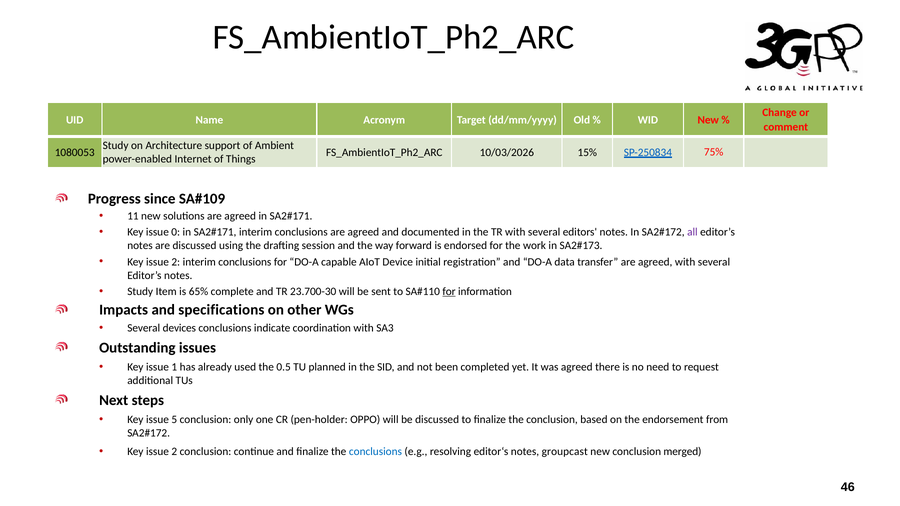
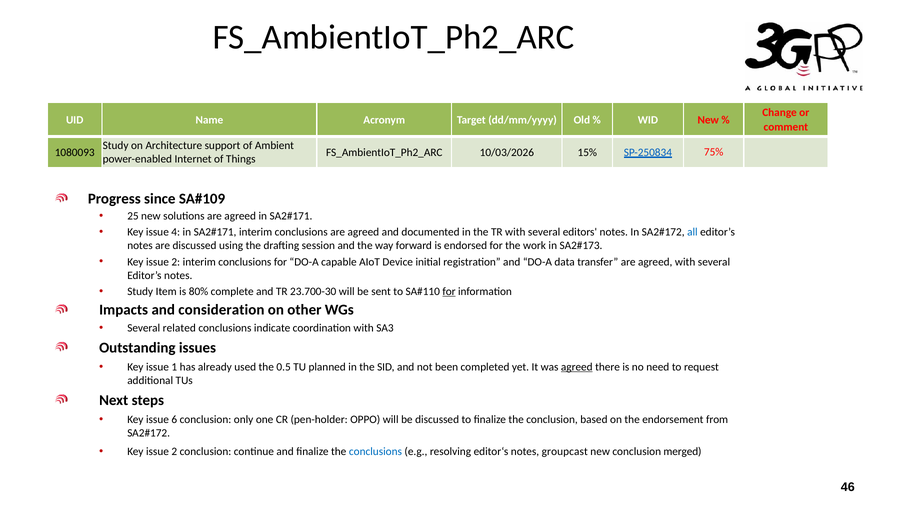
1080053: 1080053 -> 1080093
11: 11 -> 25
0: 0 -> 4
all colour: purple -> blue
65%: 65% -> 80%
specifications: specifications -> consideration
devices: devices -> related
agreed at (577, 367) underline: none -> present
5: 5 -> 6
